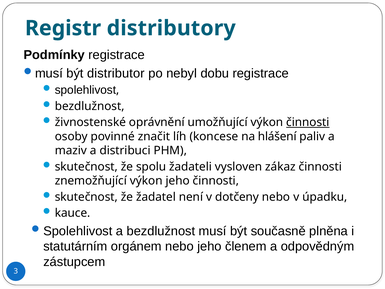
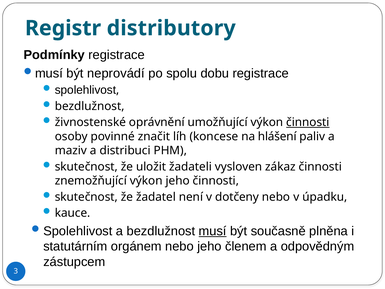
distributor: distributor -> neprovádí
nebyl: nebyl -> spolu
spolu: spolu -> uložit
musí underline: none -> present
